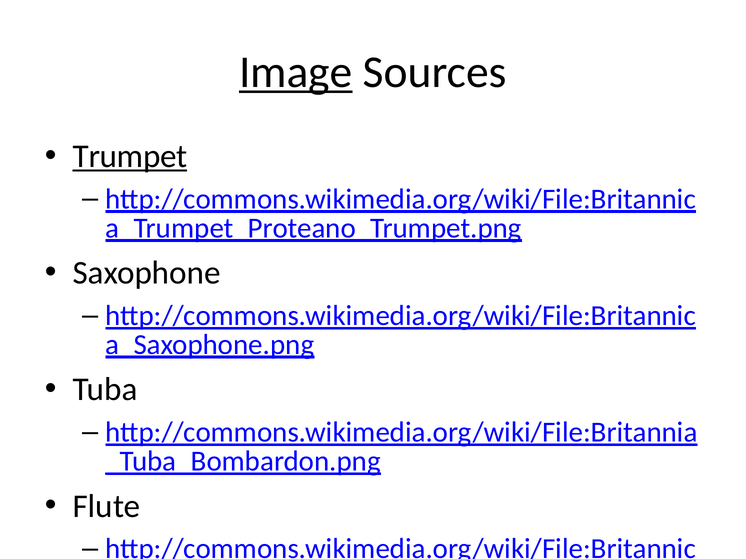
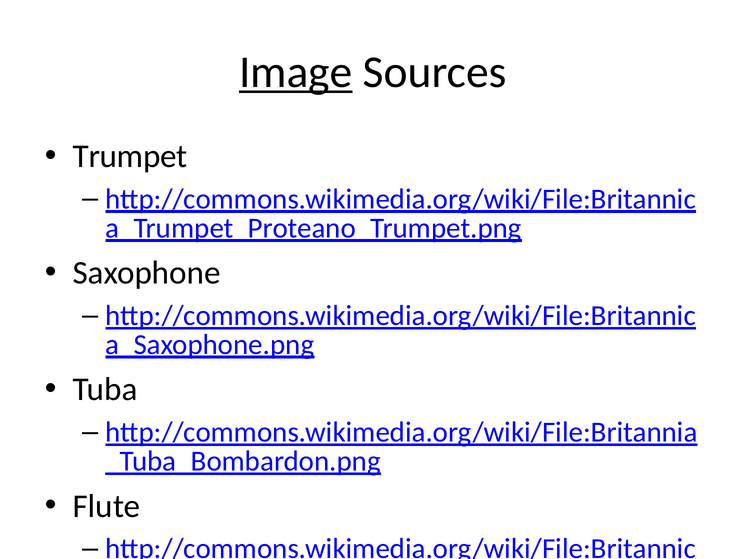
Trumpet underline: present -> none
